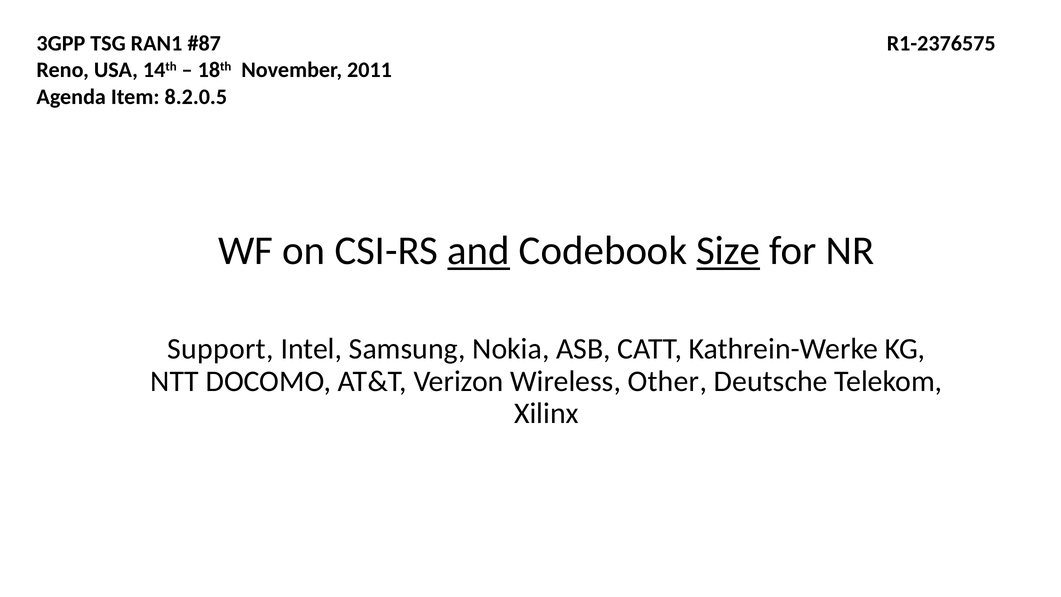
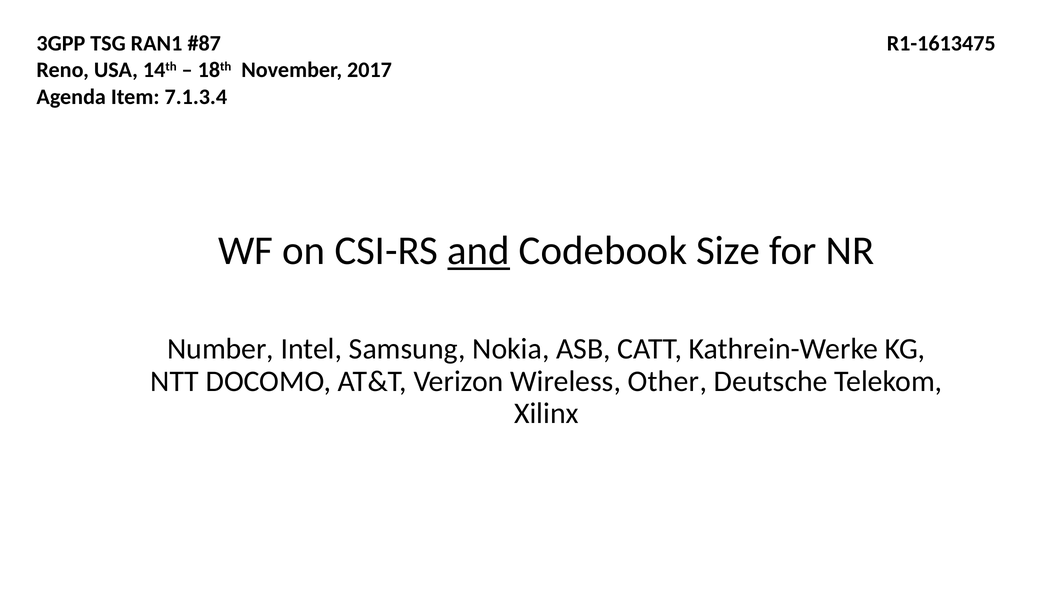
R1-2376575: R1-2376575 -> R1-1613475
2011: 2011 -> 2017
8.2.0.5: 8.2.0.5 -> 7.1.3.4
Size underline: present -> none
Support: Support -> Number
